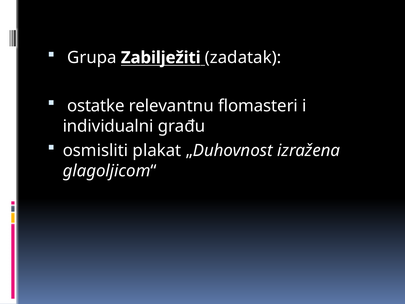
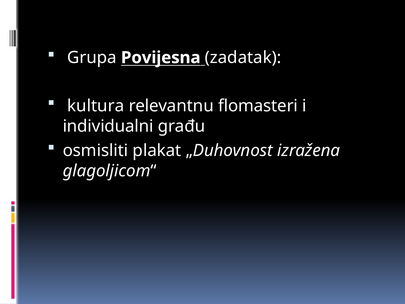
Zabilježiti: Zabilježiti -> Povijesna
ostatke: ostatke -> kultura
